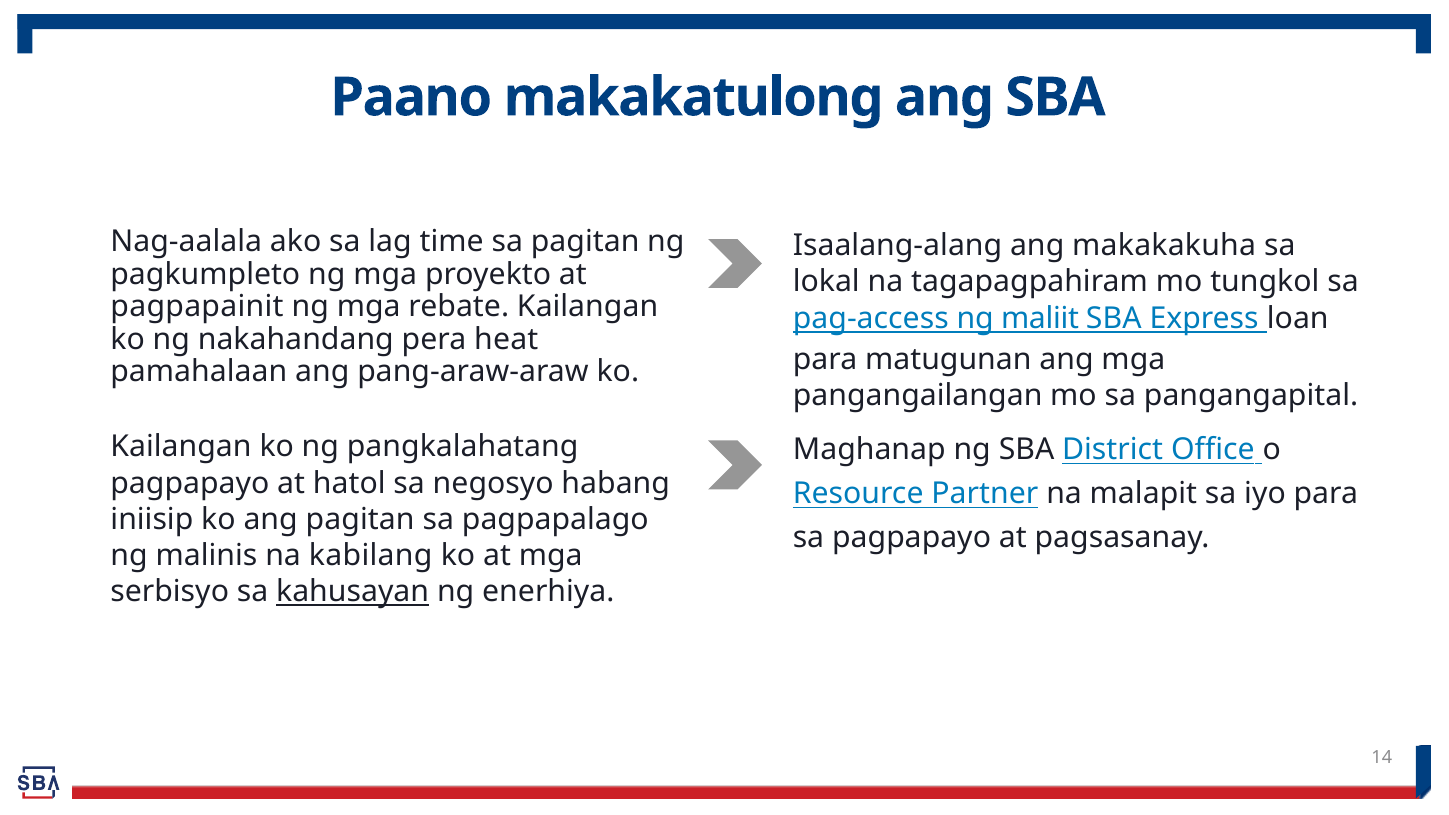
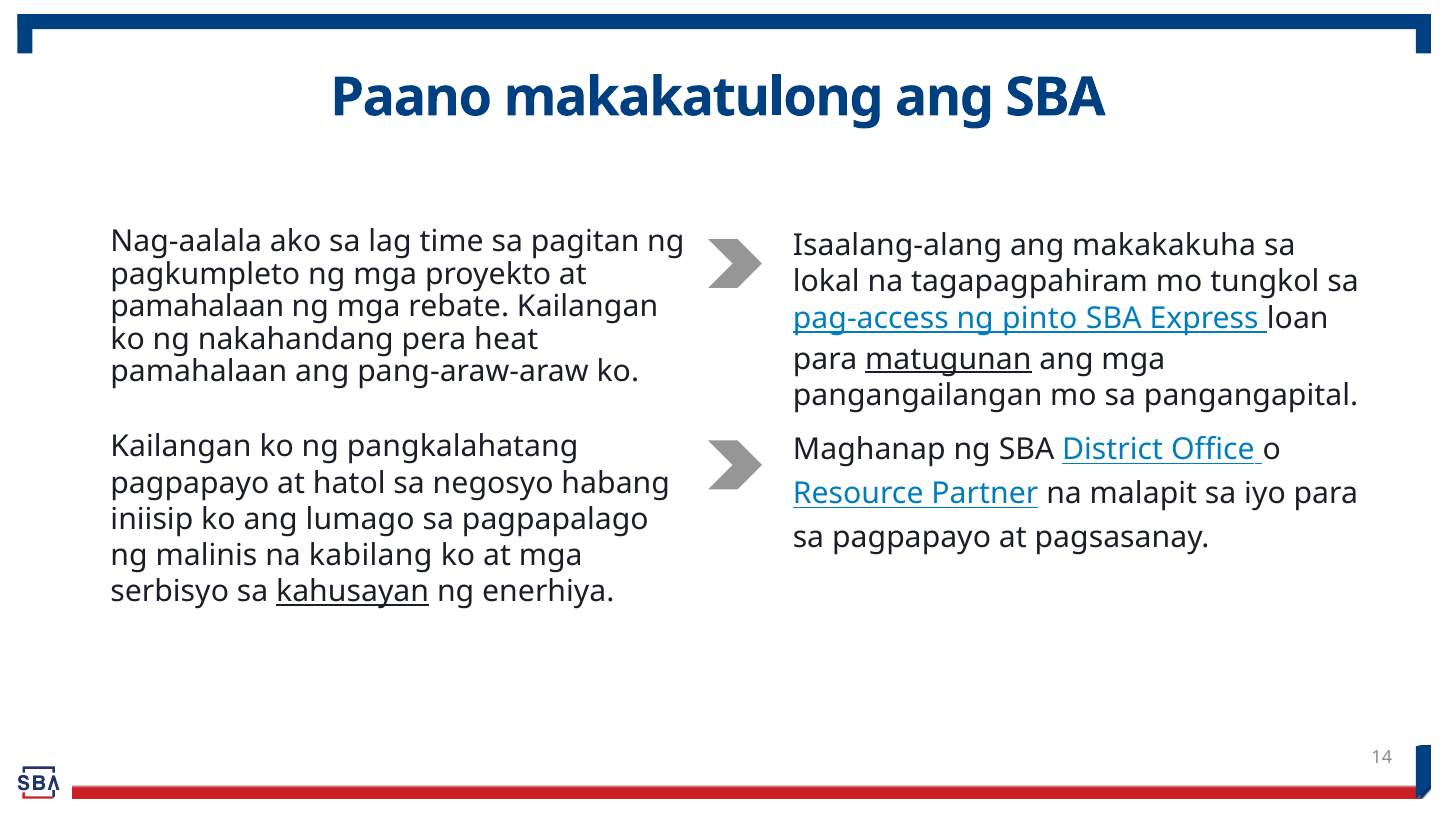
pagpapainit at (197, 307): pagpapainit -> pamahalaan
maliit: maliit -> pinto
matugunan underline: none -> present
ang pagitan: pagitan -> lumago
